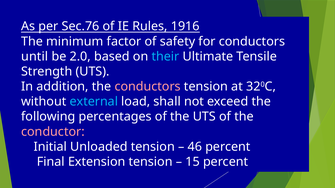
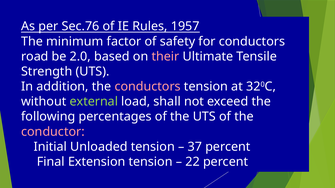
1916: 1916 -> 1957
until: until -> road
their colour: light blue -> pink
external colour: light blue -> light green
46: 46 -> 37
15: 15 -> 22
